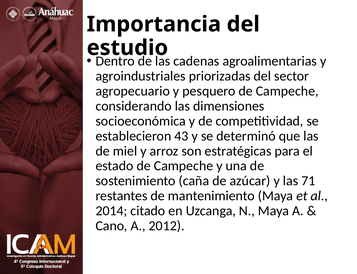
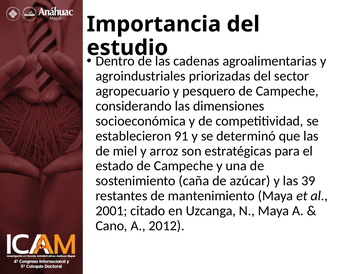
43: 43 -> 91
71: 71 -> 39
2014: 2014 -> 2001
